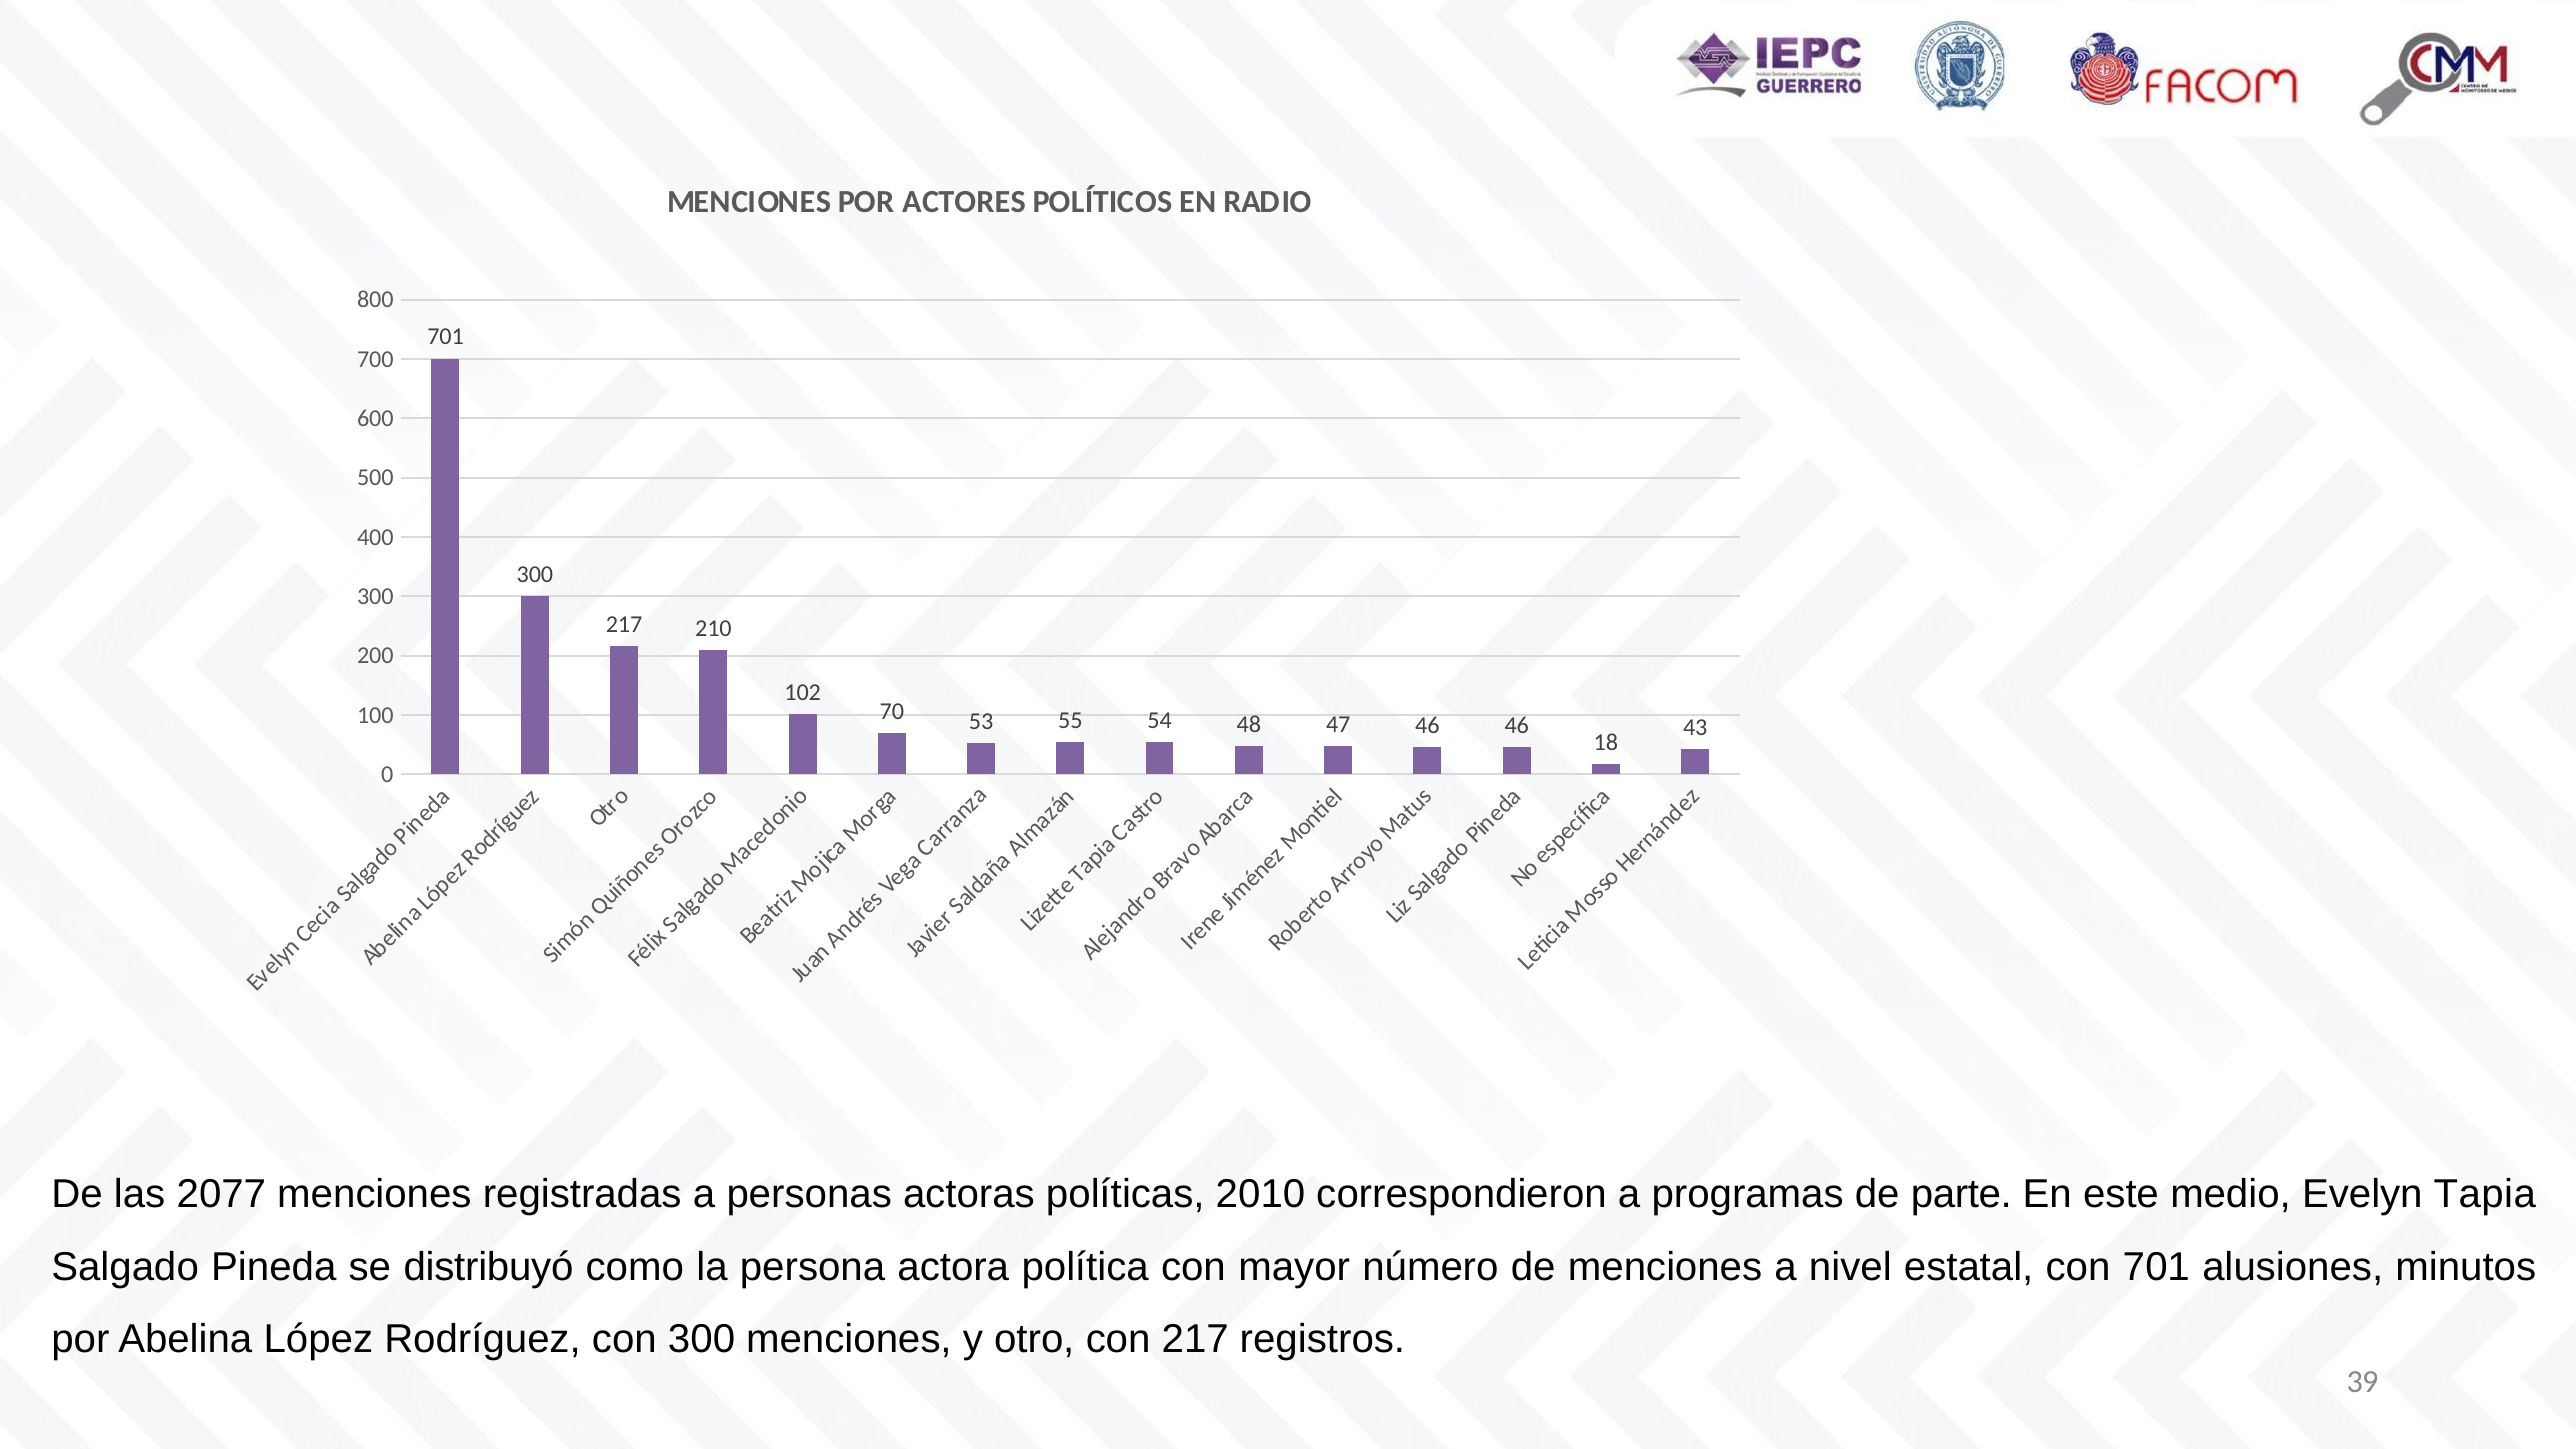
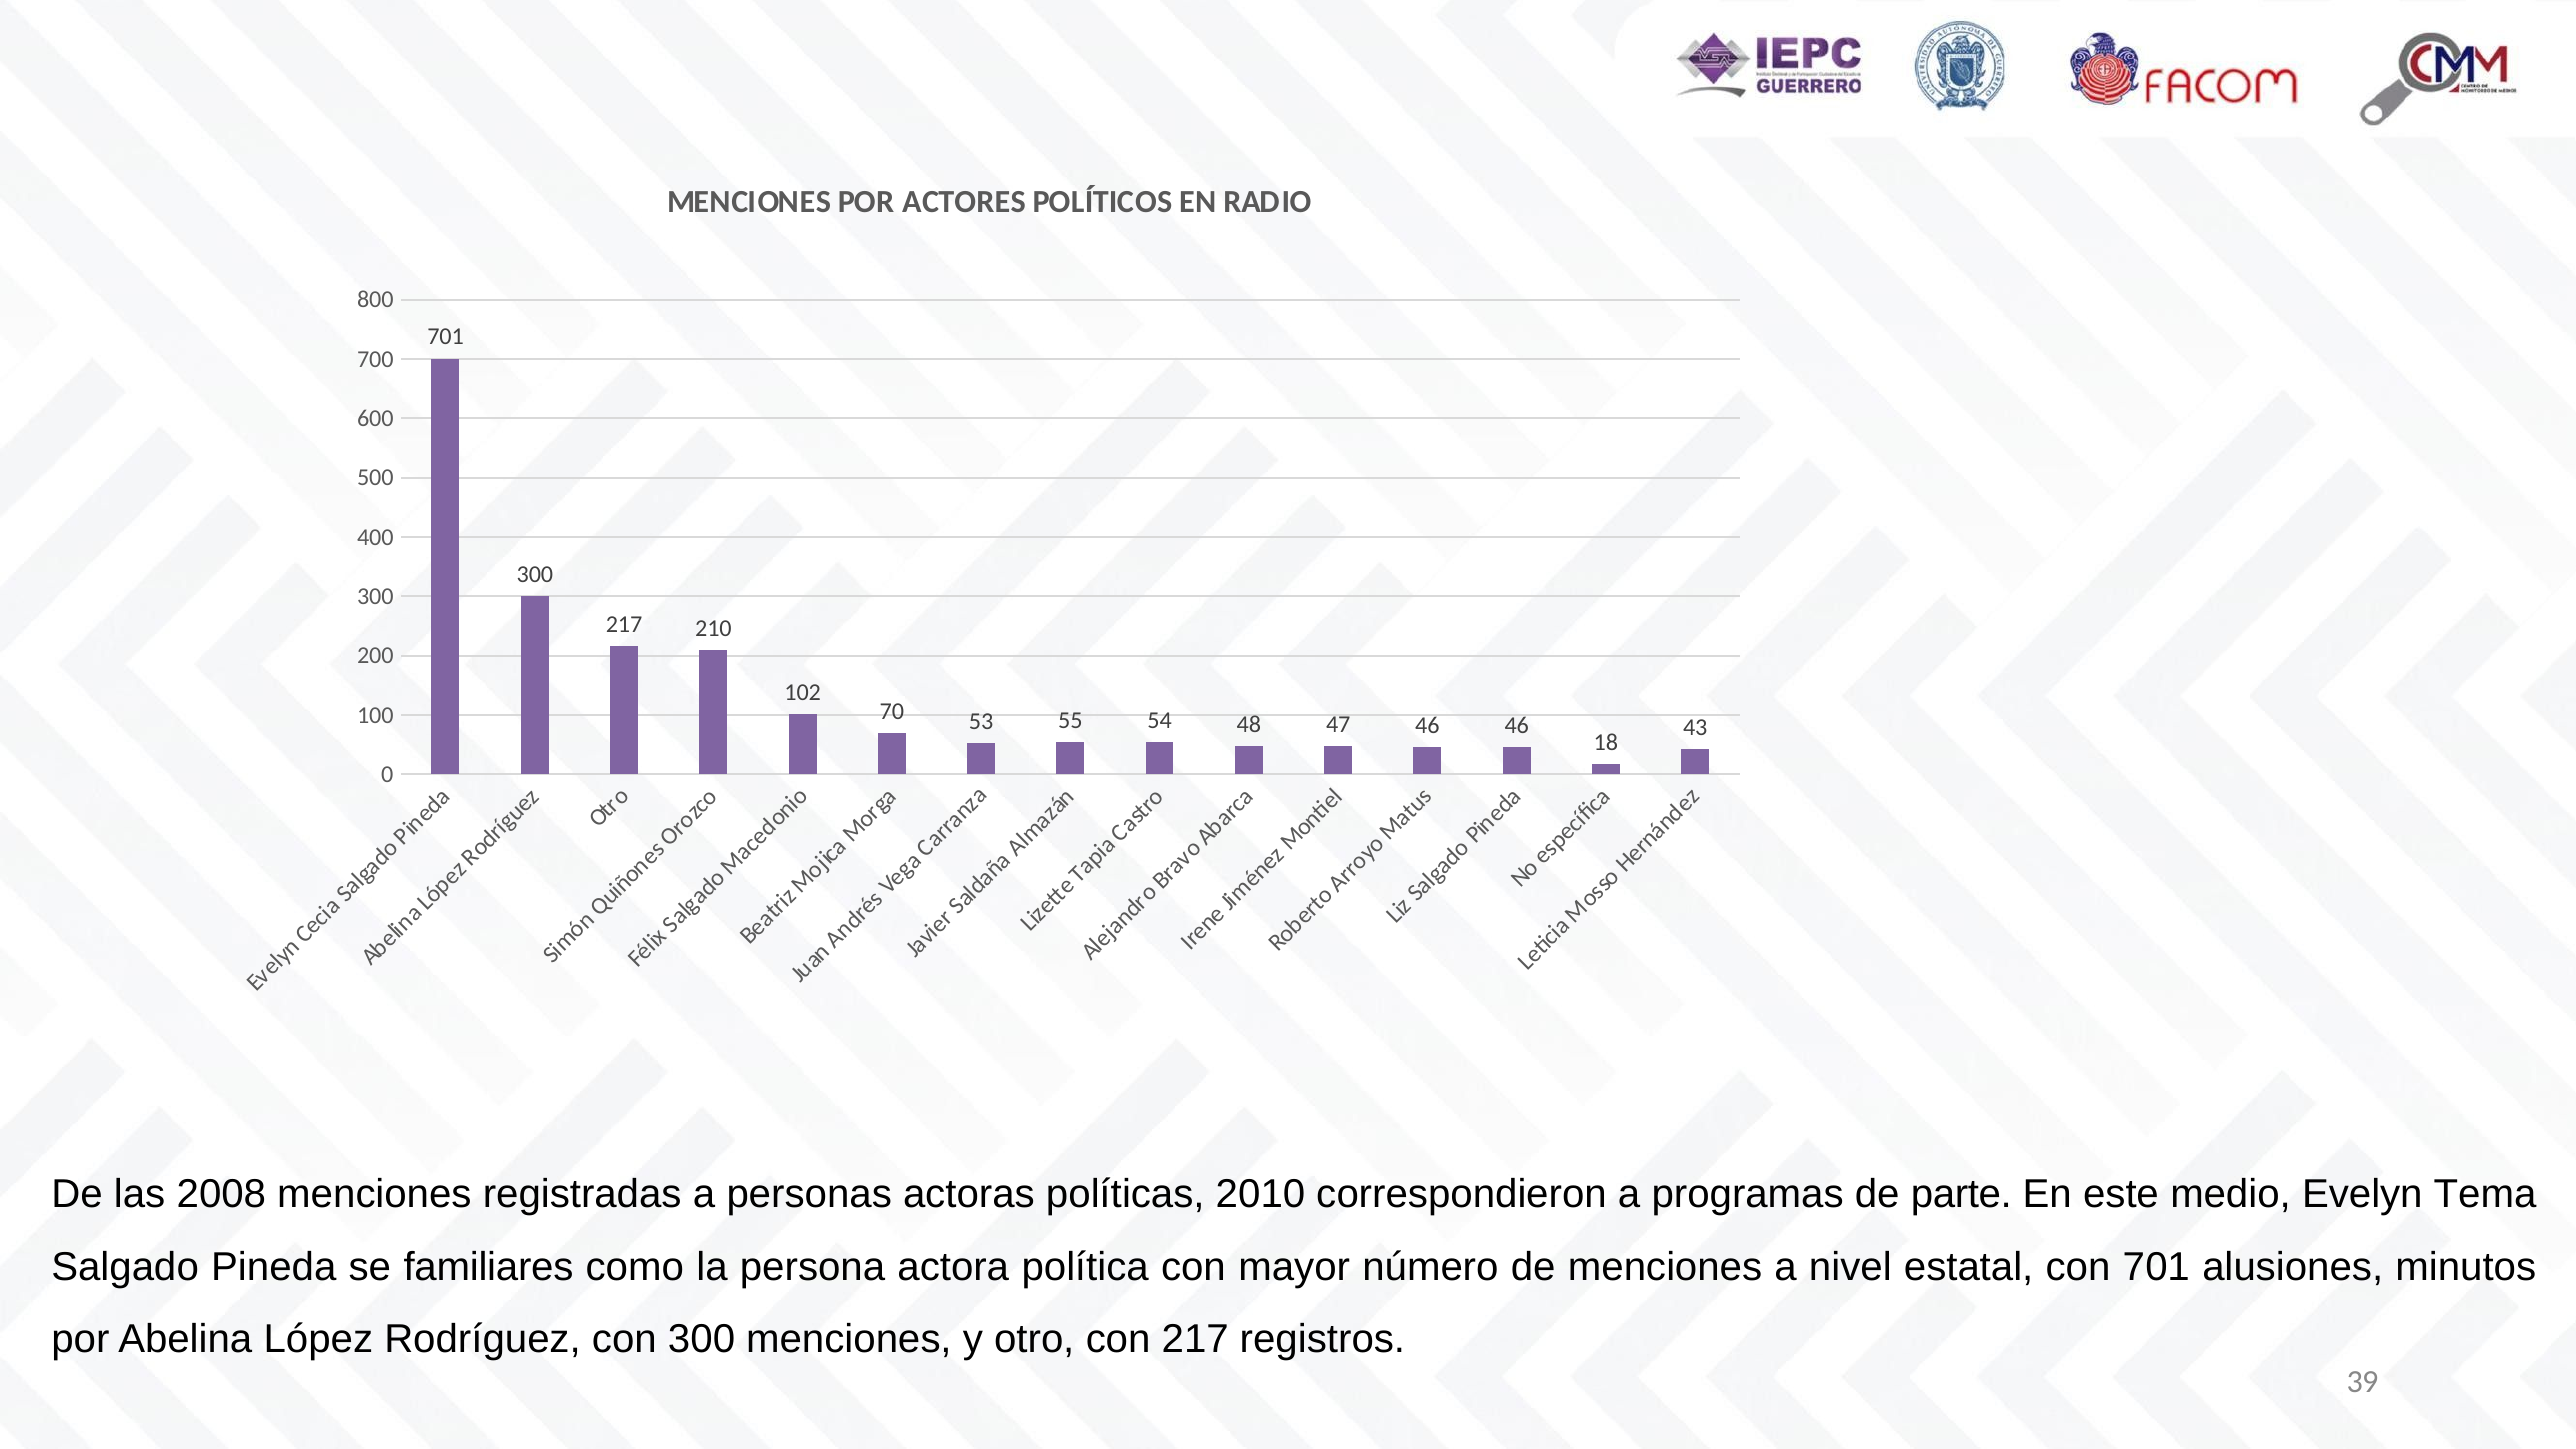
2077: 2077 -> 2008
Tapia: Tapia -> Tema
distribuyó: distribuyó -> familiares
